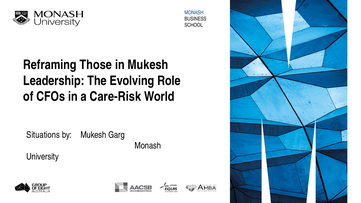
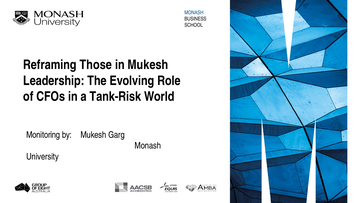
Care-Risk: Care-Risk -> Tank-Risk
Situations: Situations -> Monitoring
